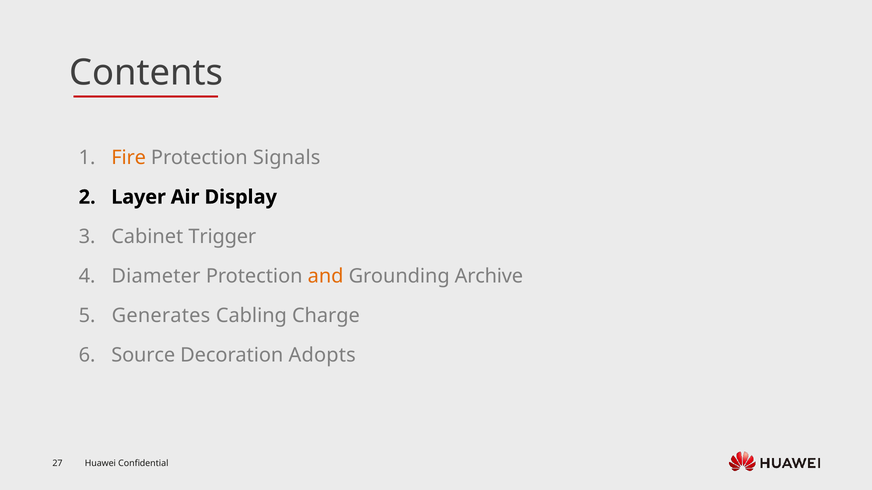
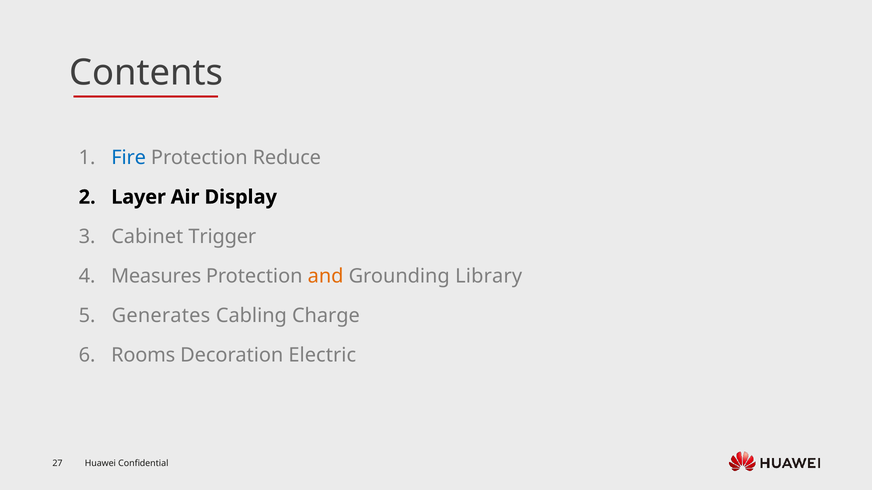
Fire colour: orange -> blue
Signals: Signals -> Reduce
Diameter: Diameter -> Measures
Archive: Archive -> Library
Source: Source -> Rooms
Adopts: Adopts -> Electric
